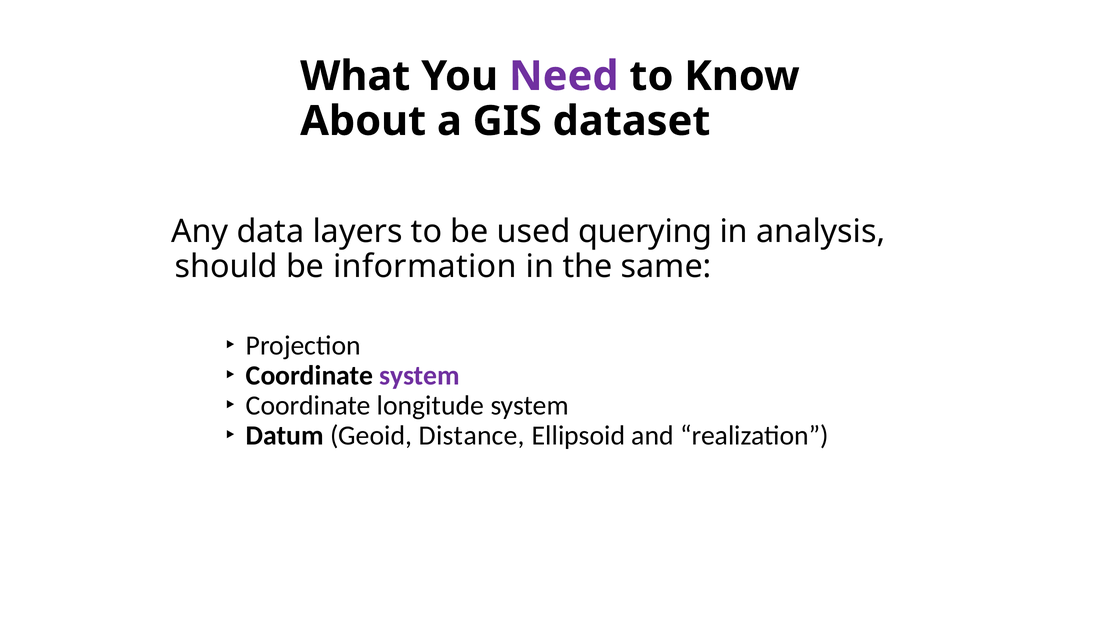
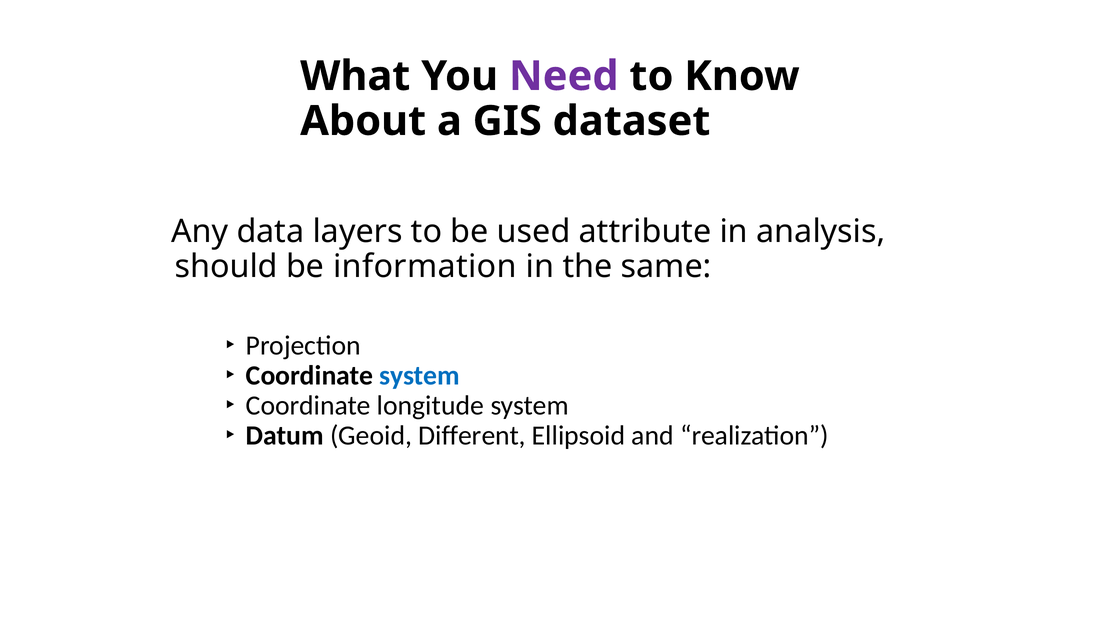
querying: querying -> attribute
system at (419, 375) colour: purple -> blue
Distance: Distance -> Different
